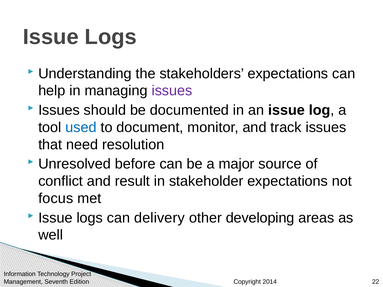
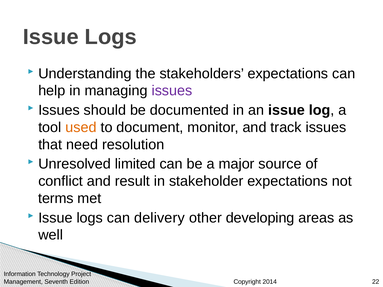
used colour: blue -> orange
before: before -> limited
focus: focus -> terms
